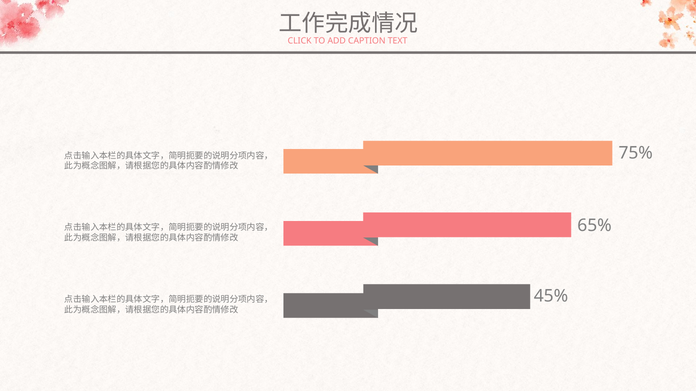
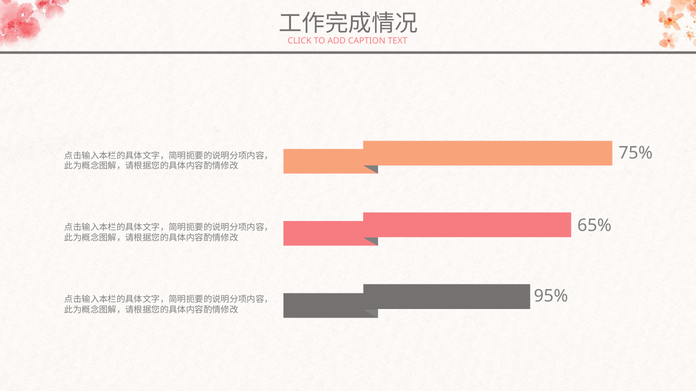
45%: 45% -> 95%
